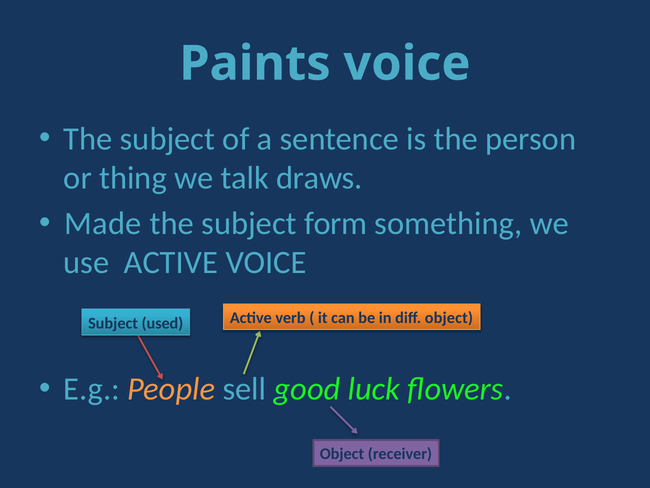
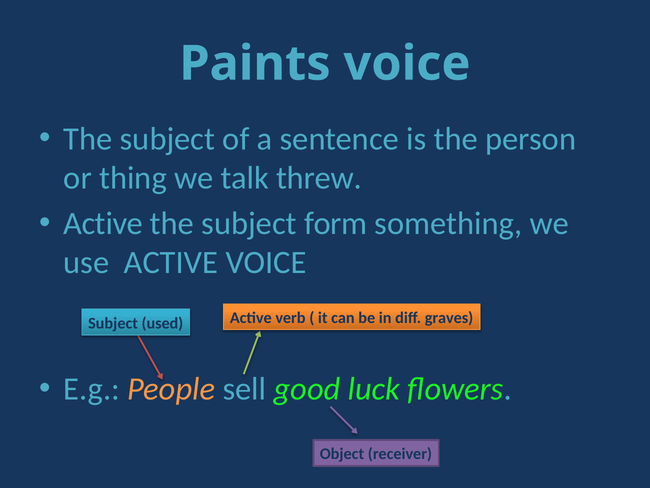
draws: draws -> threw
Made at (103, 223): Made -> Active
diff object: object -> graves
